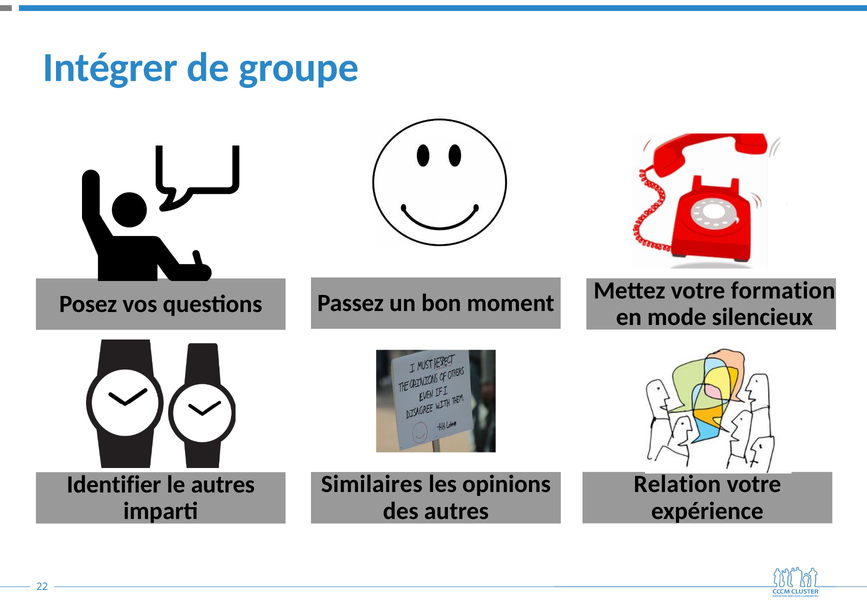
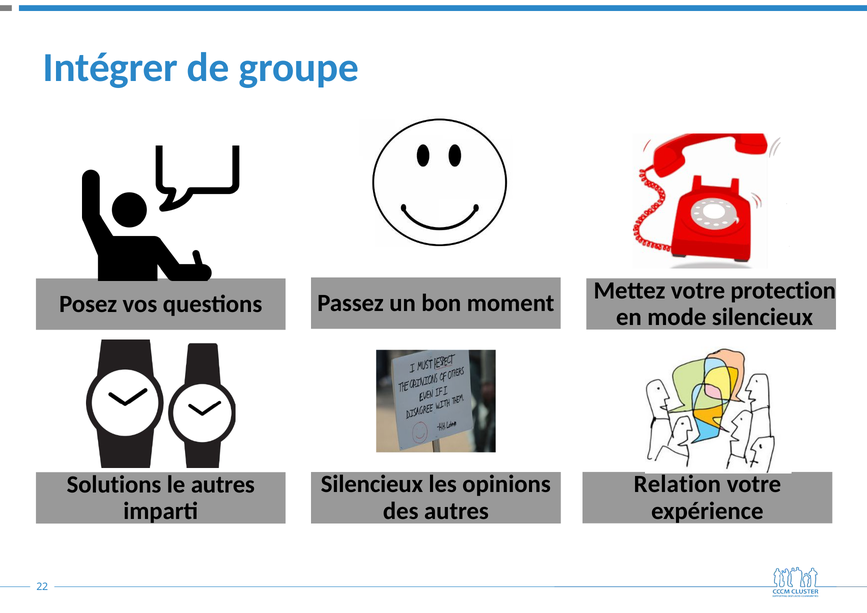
formation: formation -> protection
Identifier: Identifier -> Solutions
Similaires at (372, 484): Similaires -> Silencieux
